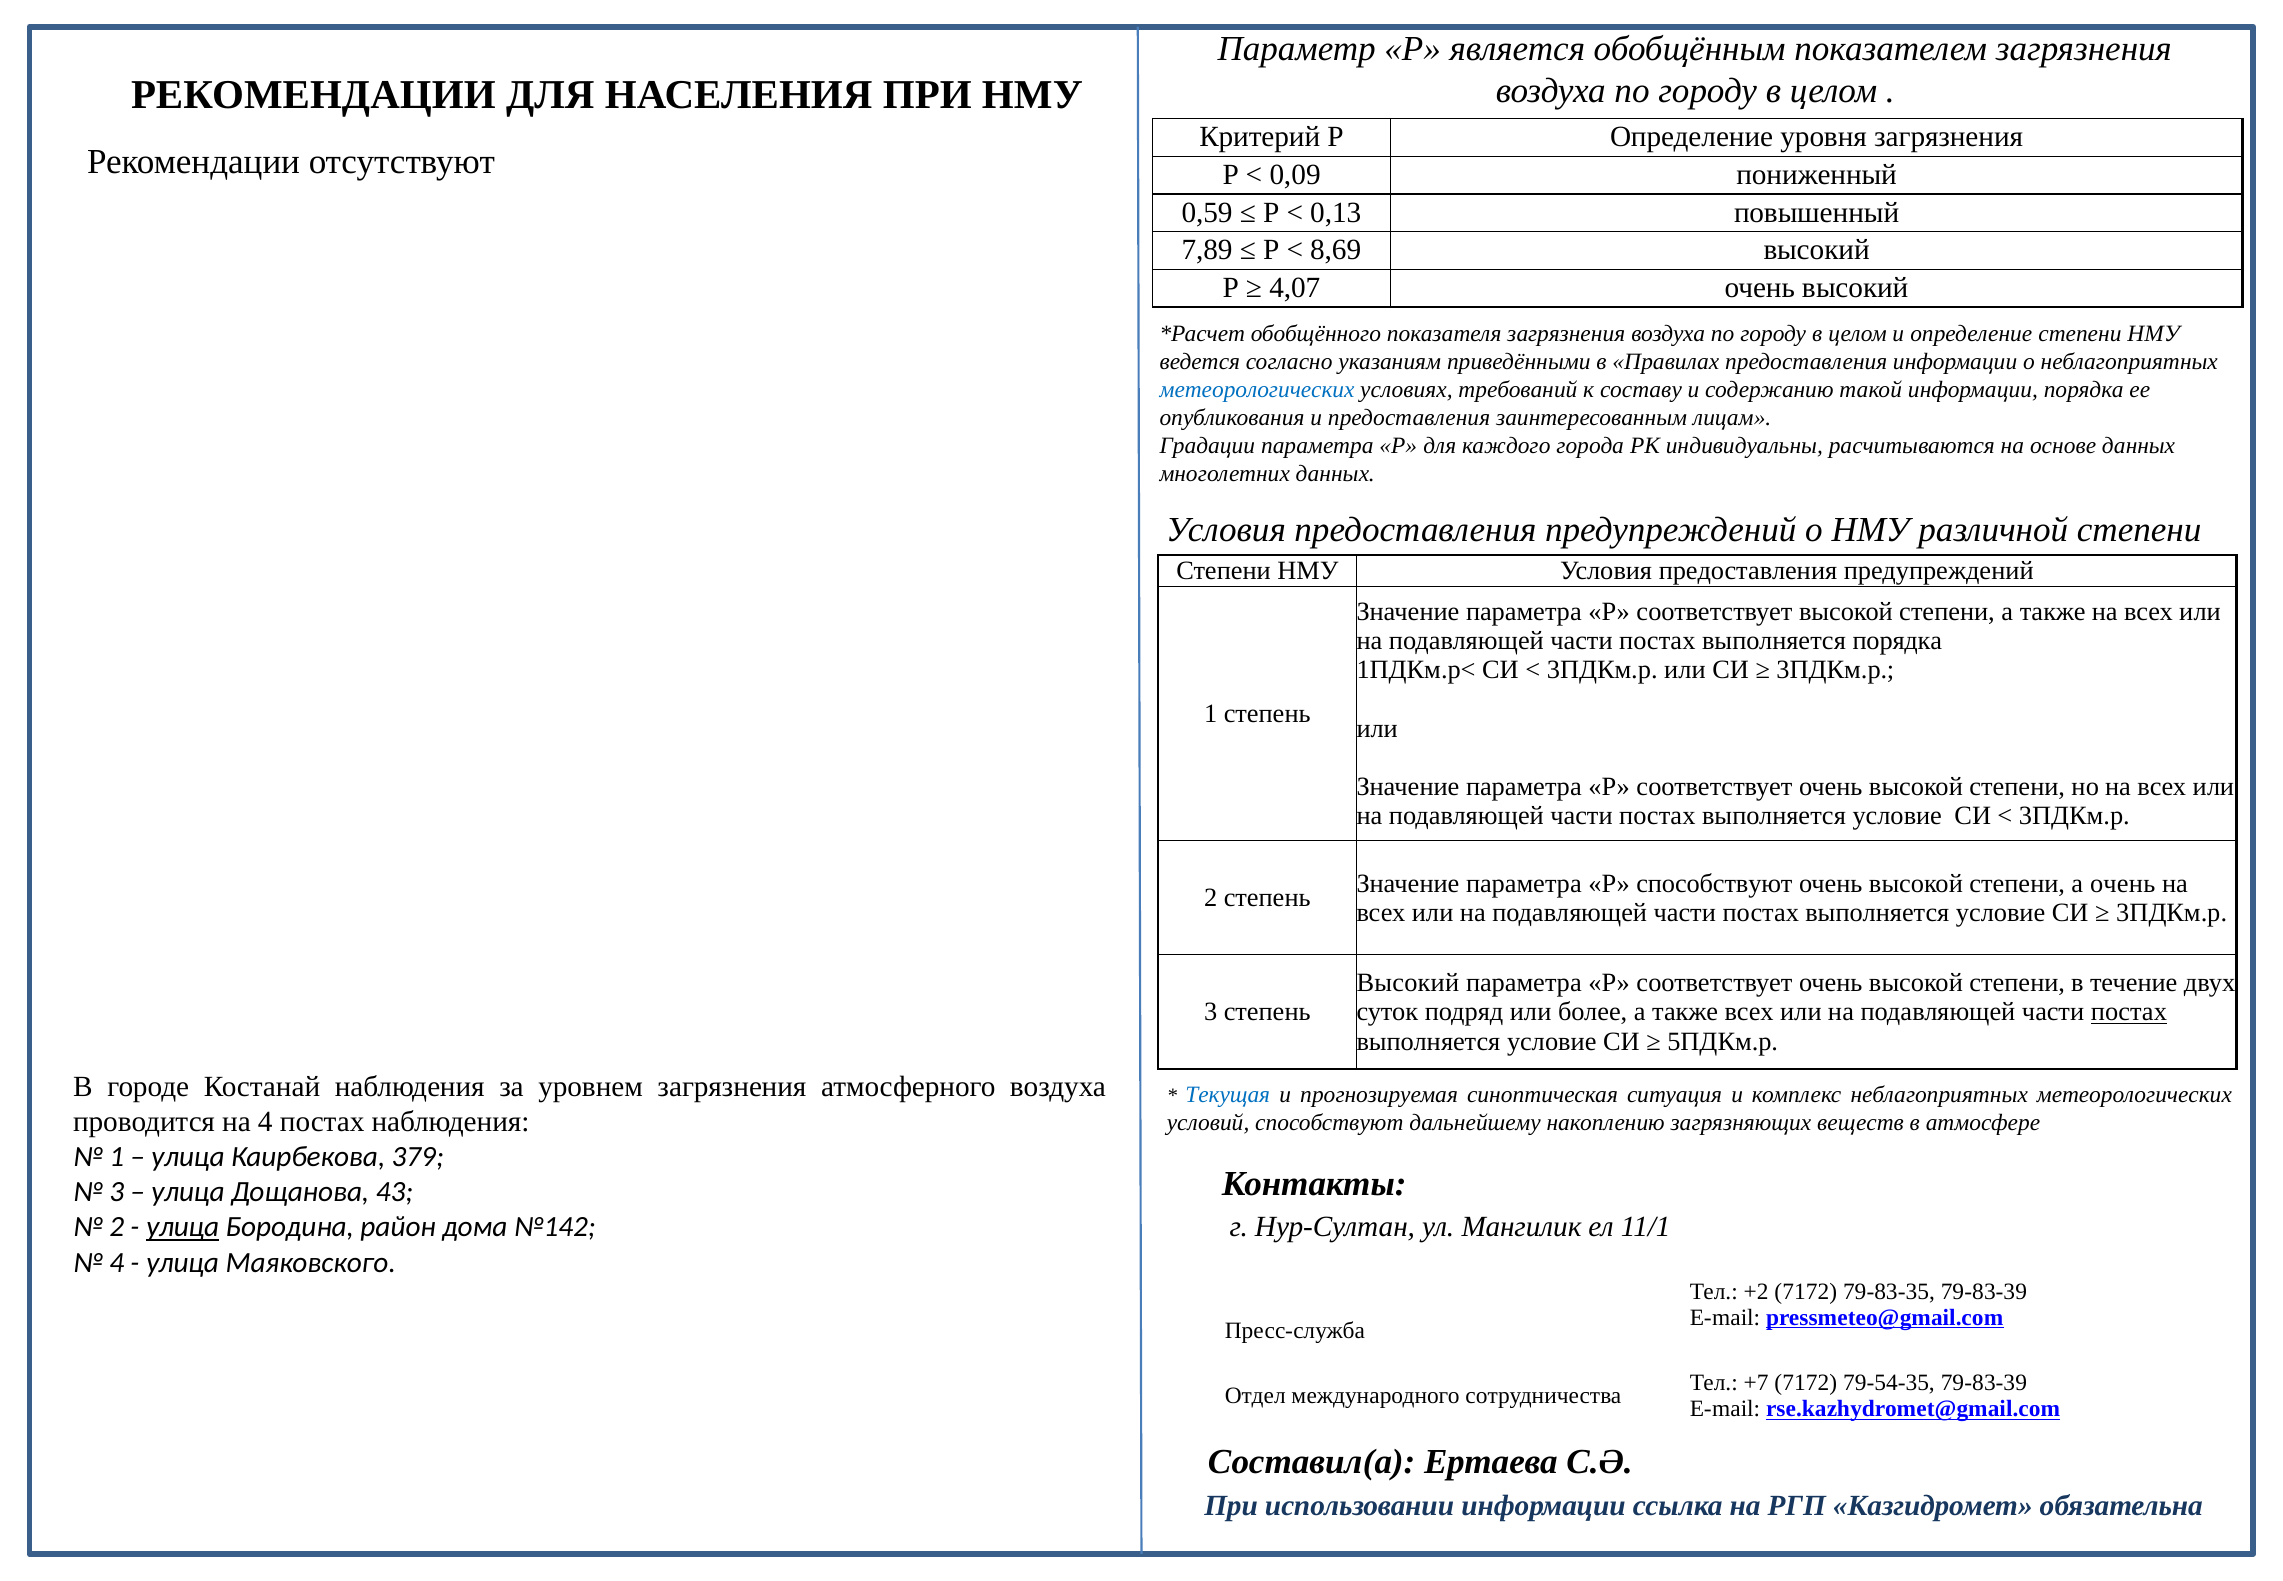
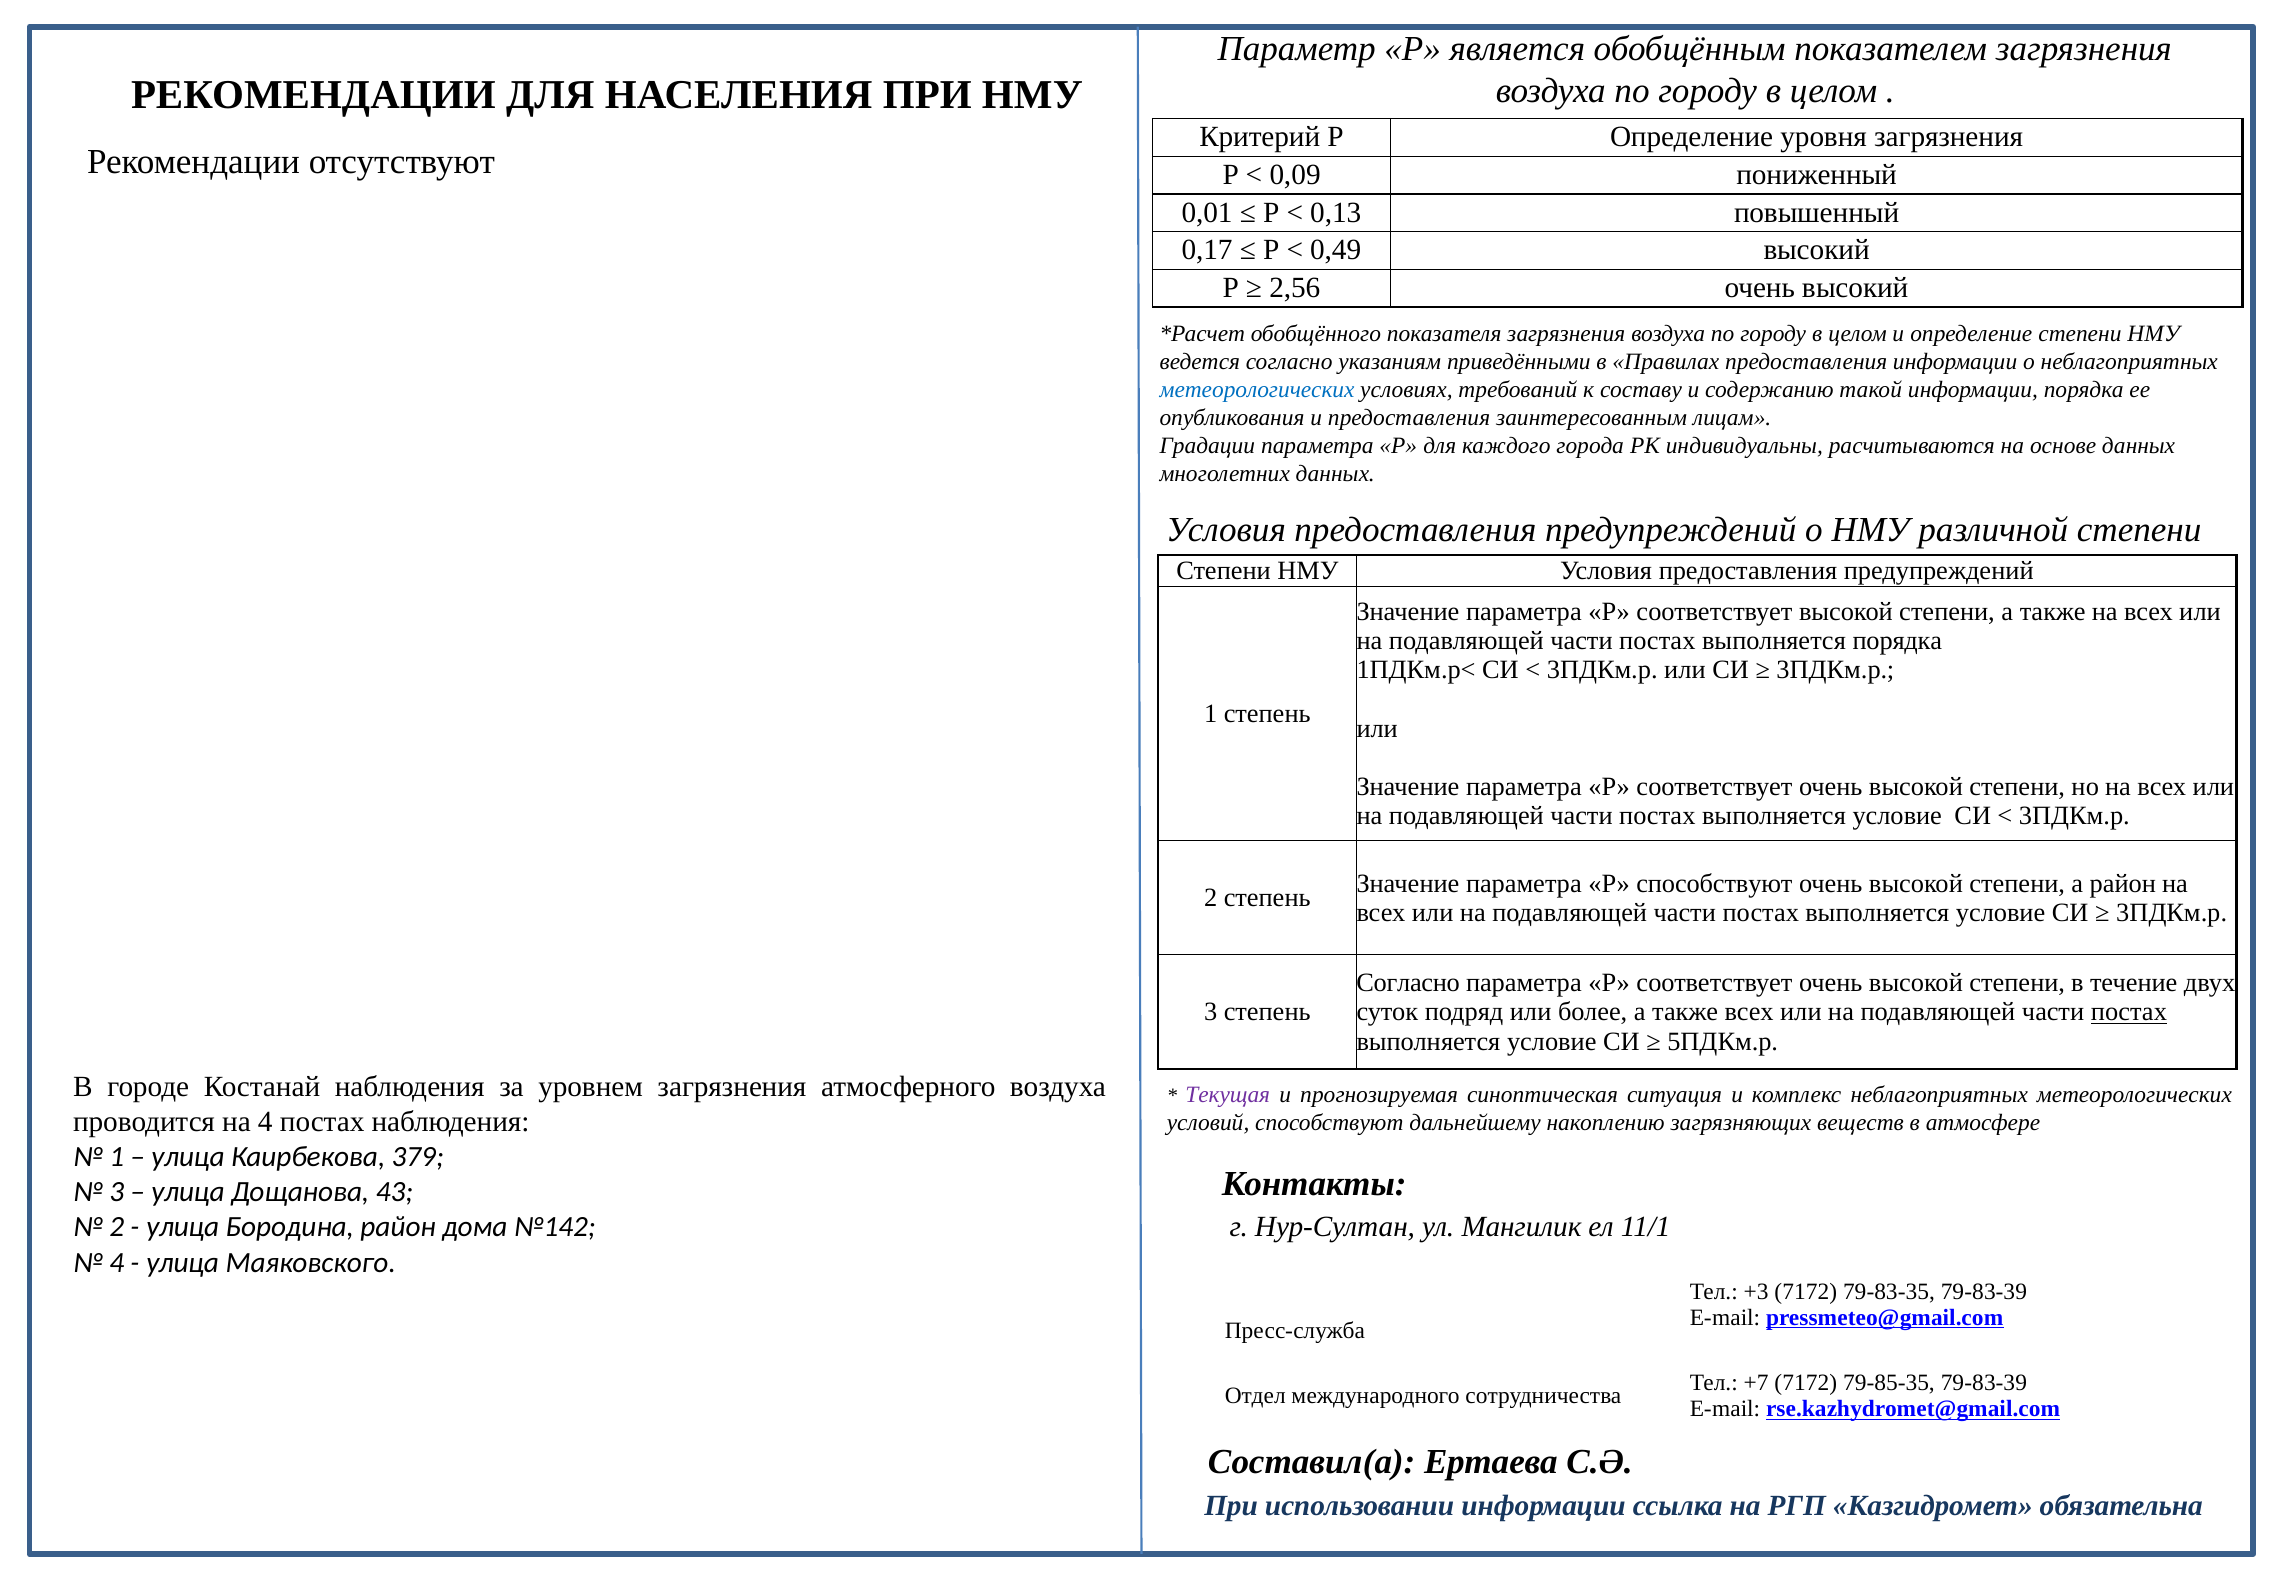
0,59: 0,59 -> 0,01
7,89: 7,89 -> 0,17
8,69: 8,69 -> 0,49
4,07: 4,07 -> 2,56
а очень: очень -> район
Высокий at (1408, 983): Высокий -> Согласно
Текущая colour: blue -> purple
улица at (183, 1227) underline: present -> none
+2: +2 -> +3
79-54-35: 79-54-35 -> 79-85-35
